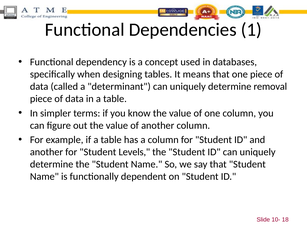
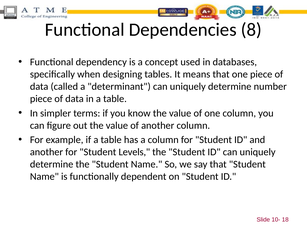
1: 1 -> 8
removal: removal -> number
